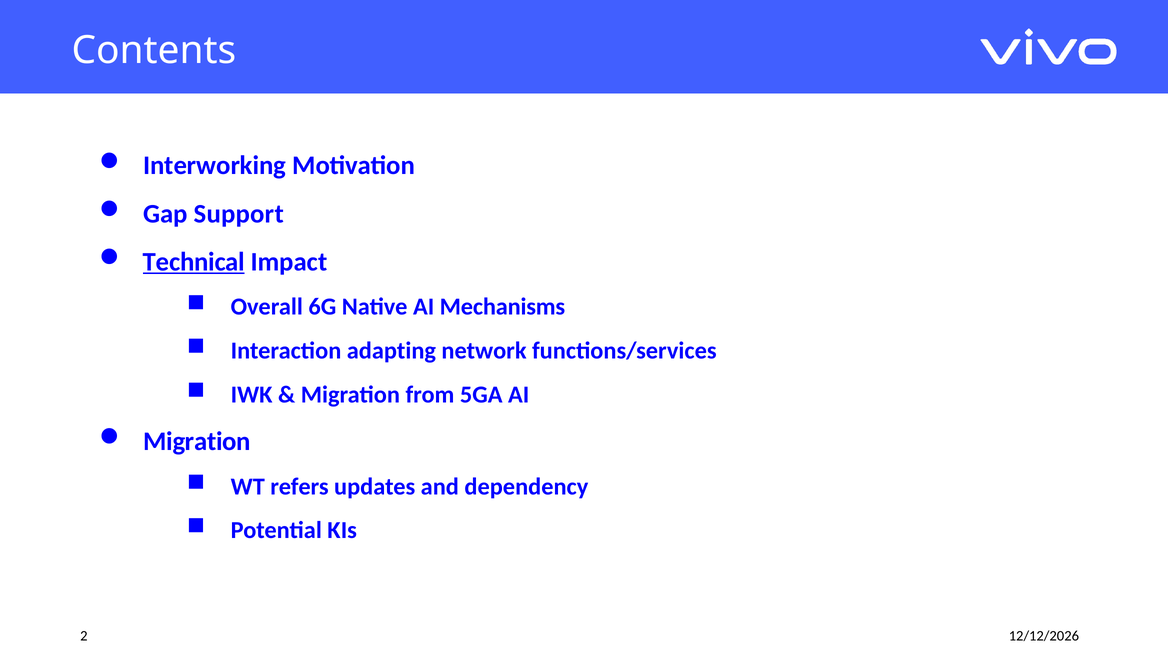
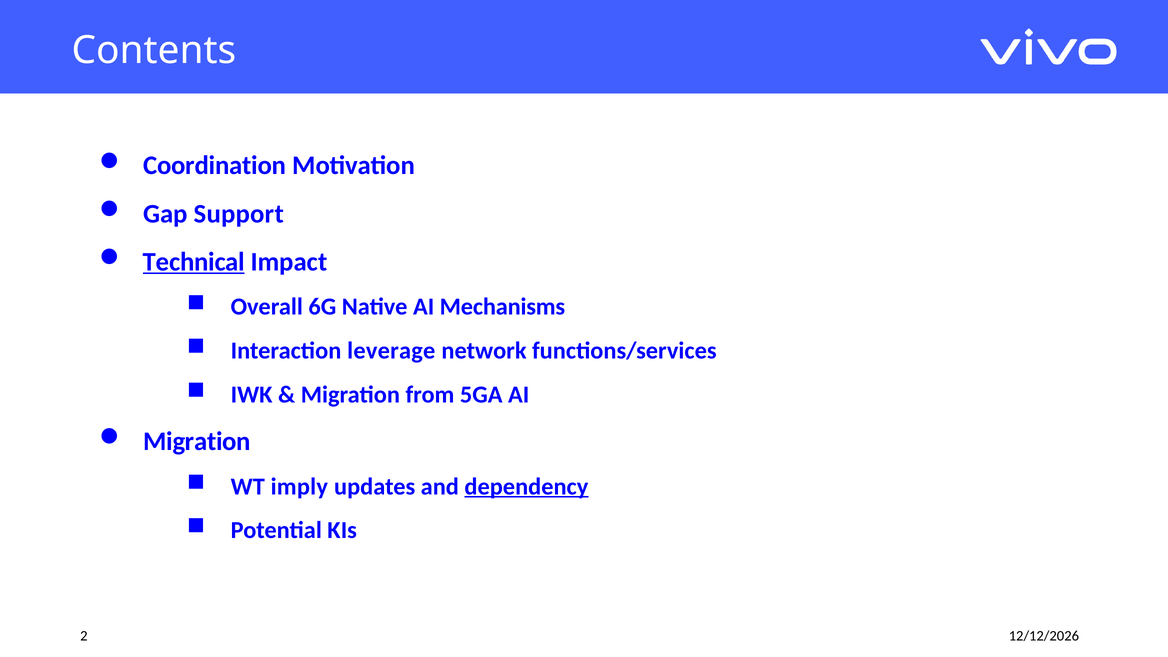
Interworking: Interworking -> Coordination
adapting: adapting -> leverage
refers: refers -> imply
dependency underline: none -> present
